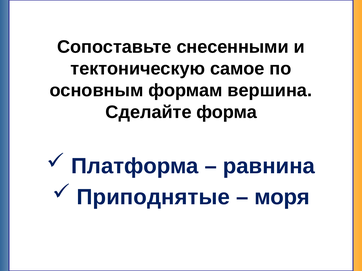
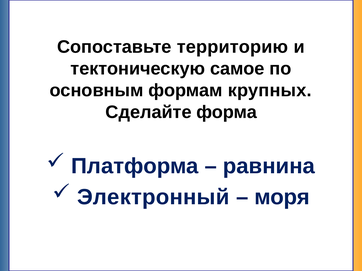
снесенными: снесенными -> территорию
вершина: вершина -> крупных
Приподнятые: Приподнятые -> Электронный
